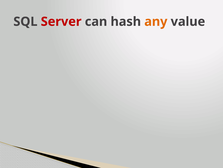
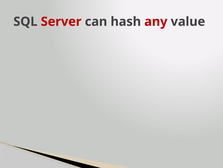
any colour: orange -> red
